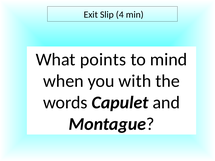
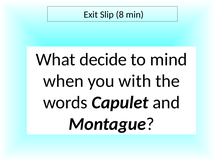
4: 4 -> 8
points: points -> decide
